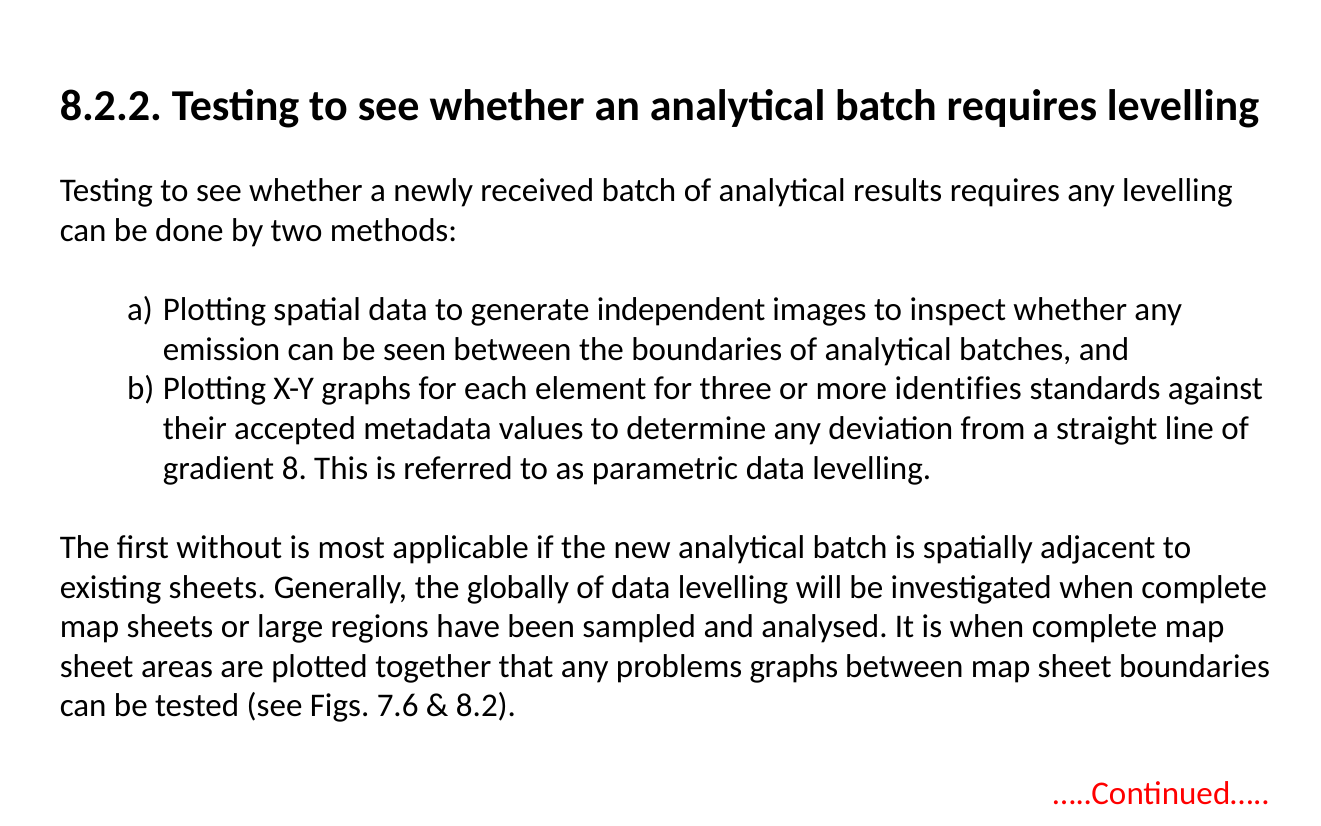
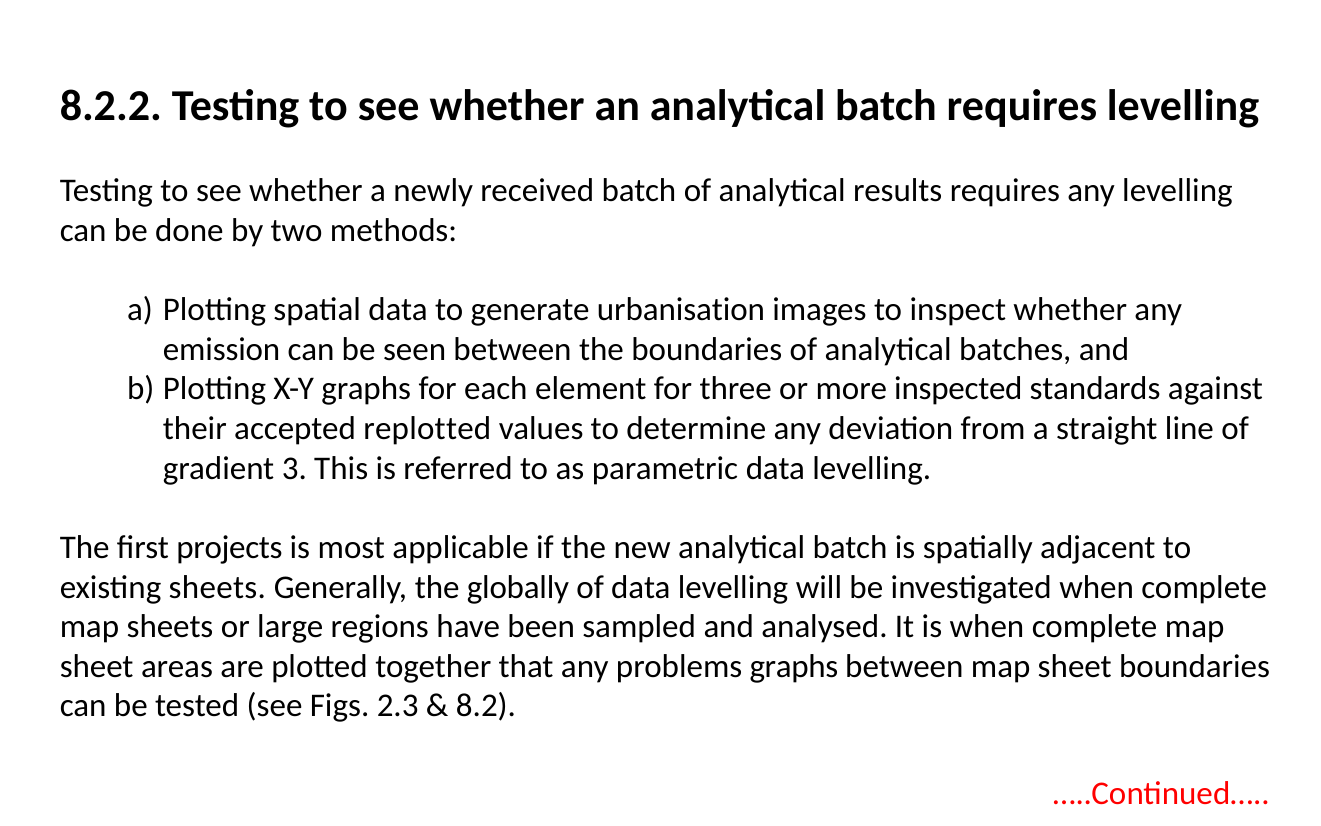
independent: independent -> urbanisation
identifies: identifies -> inspected
metadata: metadata -> replotted
8: 8 -> 3
without: without -> projects
7.6: 7.6 -> 2.3
